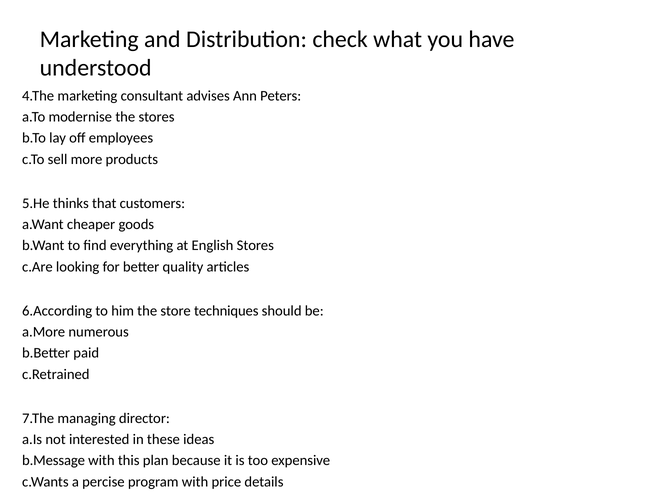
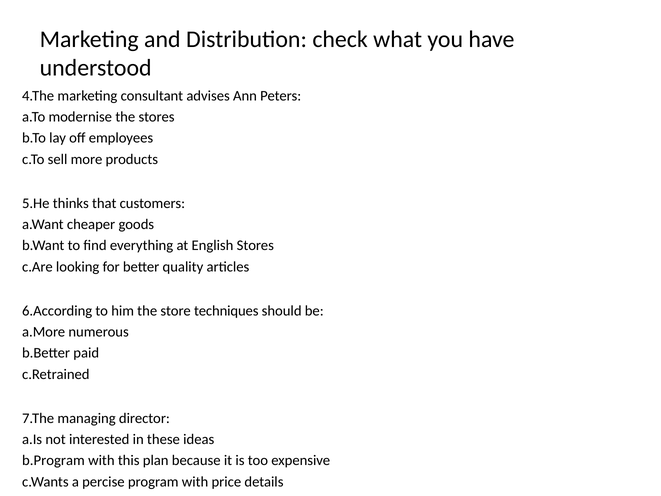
b.Message: b.Message -> b.Program
